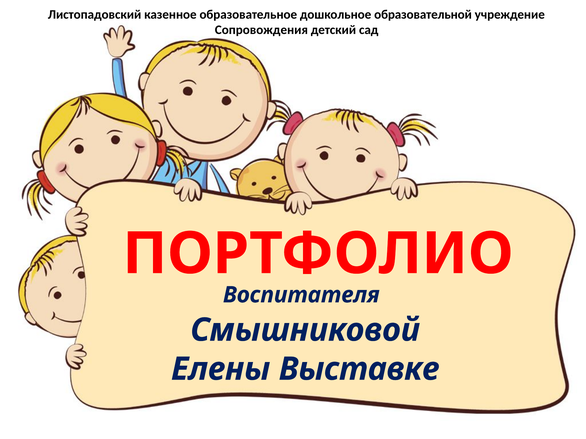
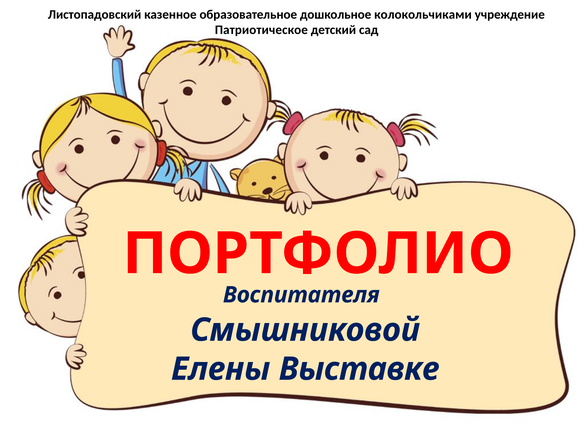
образовательной: образовательной -> колокольчиками
Сопровождения: Сопровождения -> Патриотическое
